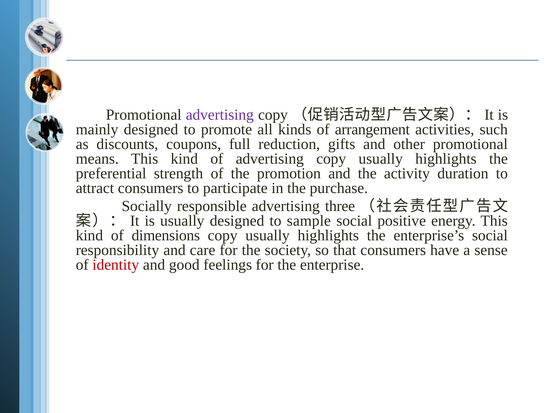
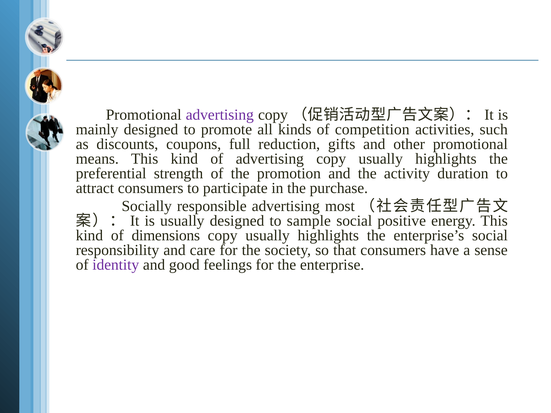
arrangement: arrangement -> competition
three: three -> most
identity colour: red -> purple
